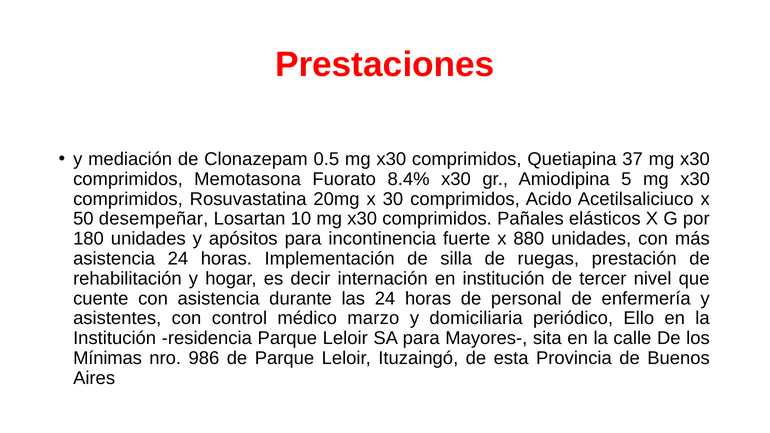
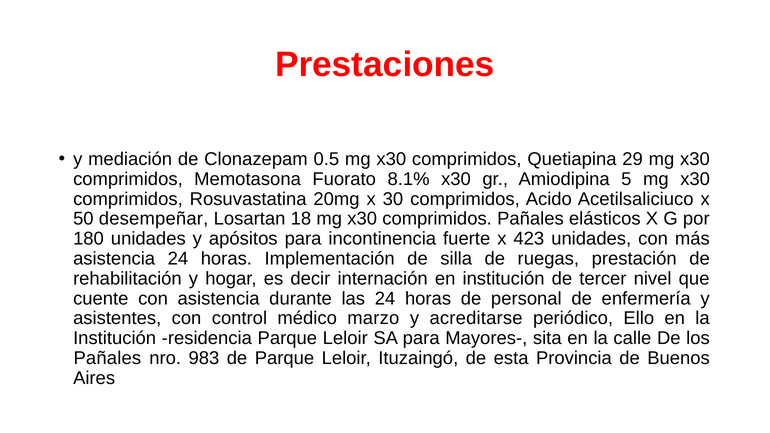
37: 37 -> 29
8.4%: 8.4% -> 8.1%
10: 10 -> 18
880: 880 -> 423
domiciliaria: domiciliaria -> acreditarse
Mínimas at (108, 358): Mínimas -> Pañales
986: 986 -> 983
